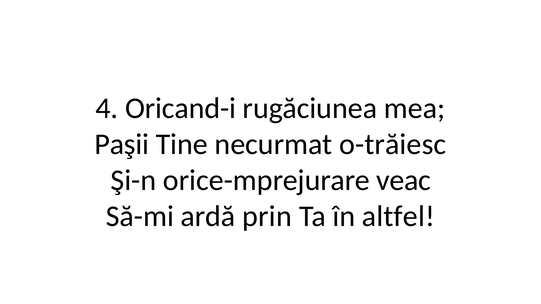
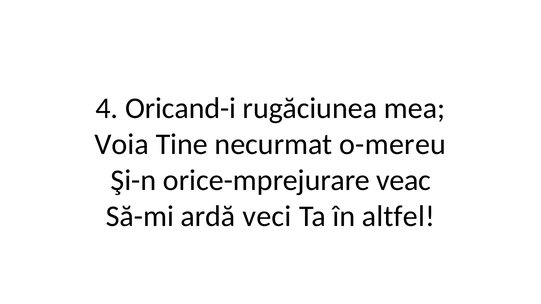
Paşii: Paşii -> Voia
o-trăiesc: o-trăiesc -> o-mereu
prin: prin -> veci
